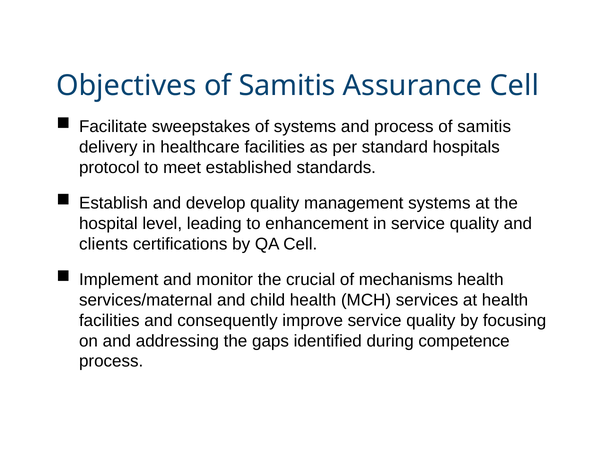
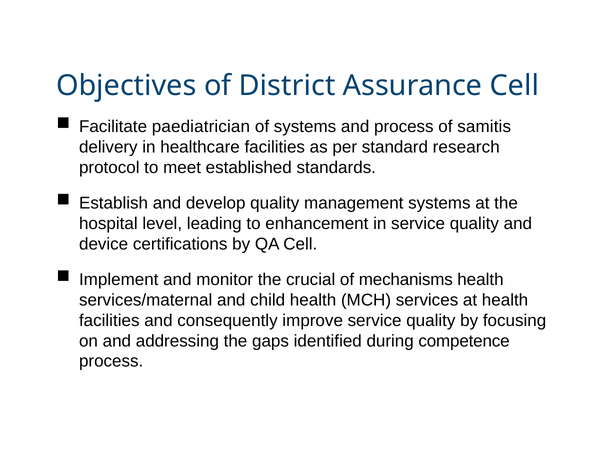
Objectives of Samitis: Samitis -> District
sweepstakes: sweepstakes -> paediatrician
hospitals: hospitals -> research
clients: clients -> device
